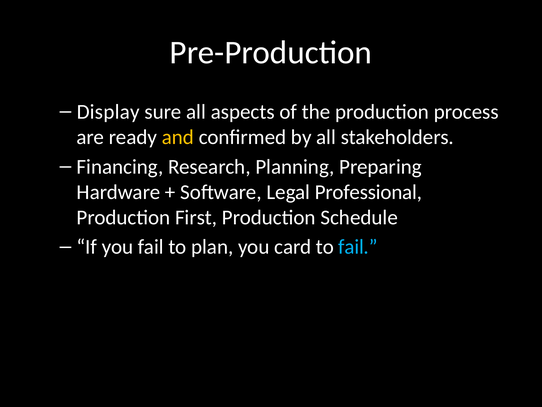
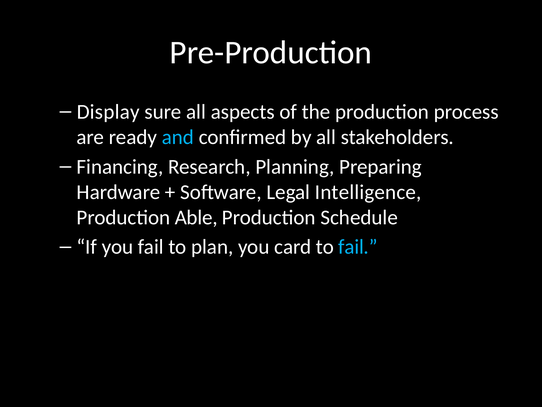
and colour: yellow -> light blue
Professional: Professional -> Intelligence
First: First -> Able
